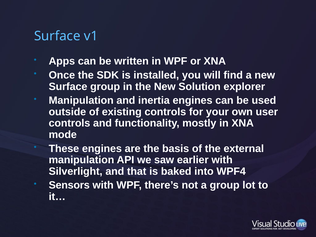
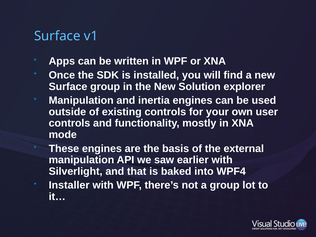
Sensors: Sensors -> Installer
